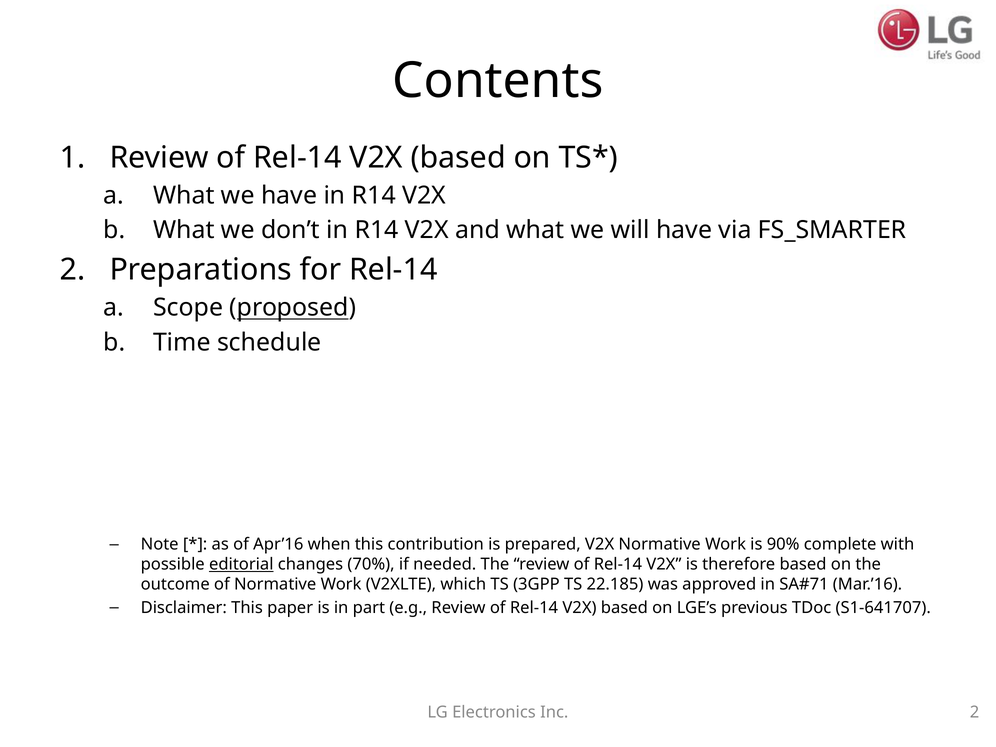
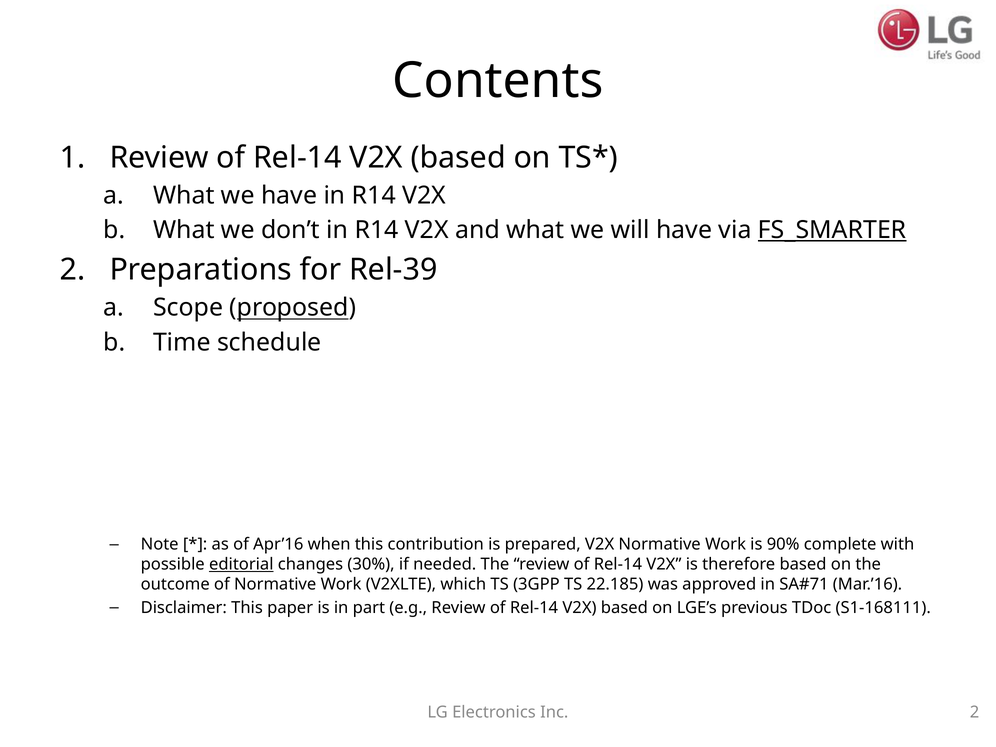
FS_SMARTER underline: none -> present
for Rel-14: Rel-14 -> Rel-39
70%: 70% -> 30%
S1-641707: S1-641707 -> S1-168111
